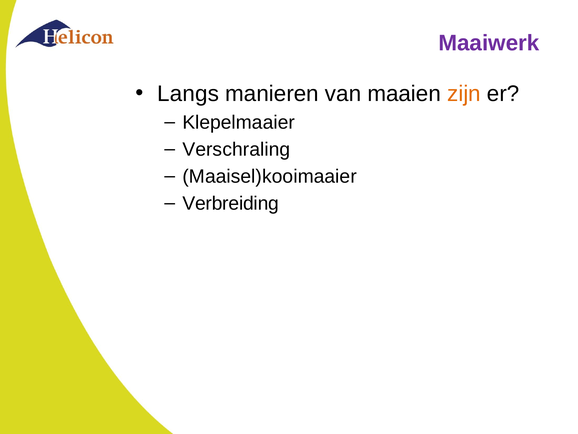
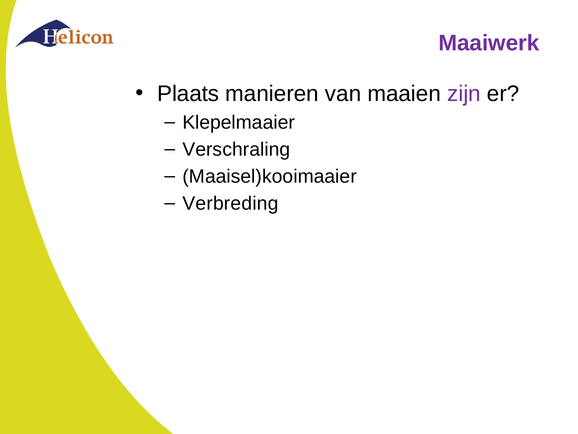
Langs: Langs -> Plaats
zijn colour: orange -> purple
Verbreiding: Verbreiding -> Verbreding
